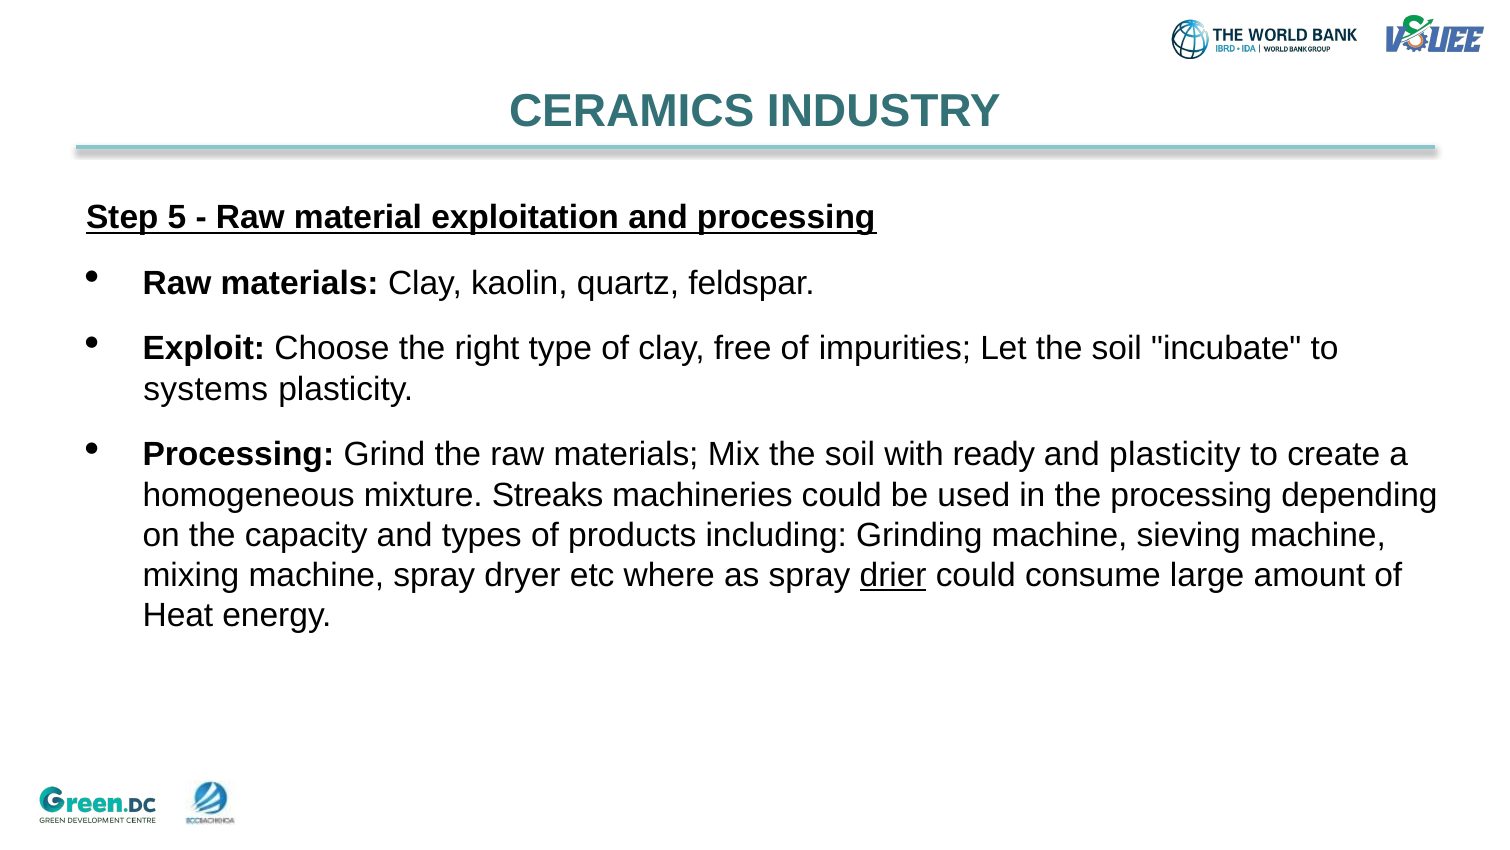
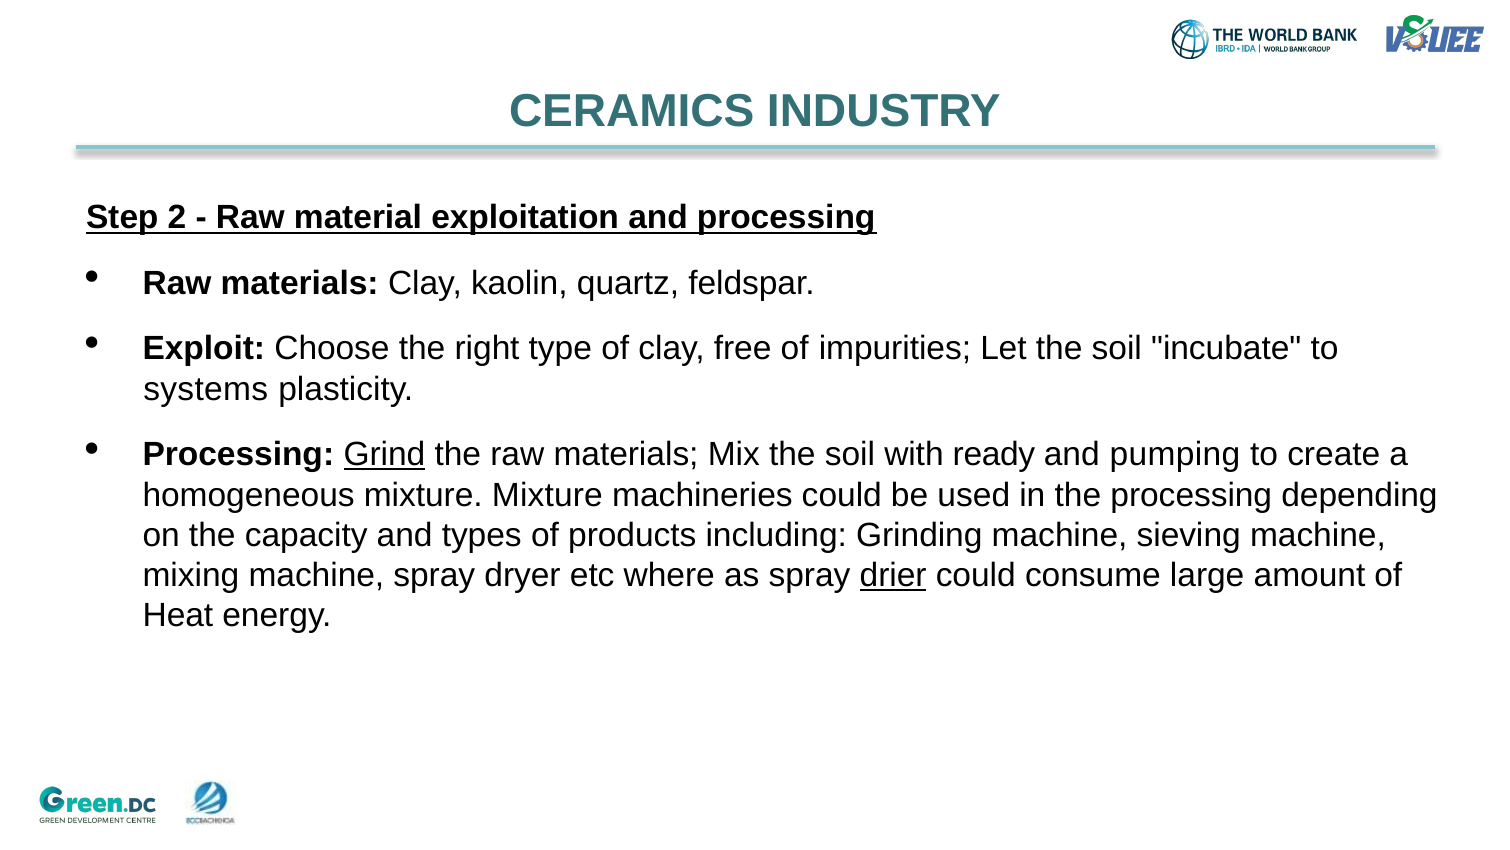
5: 5 -> 2
Grind underline: none -> present
and plasticity: plasticity -> pumping
mixture Streaks: Streaks -> Mixture
